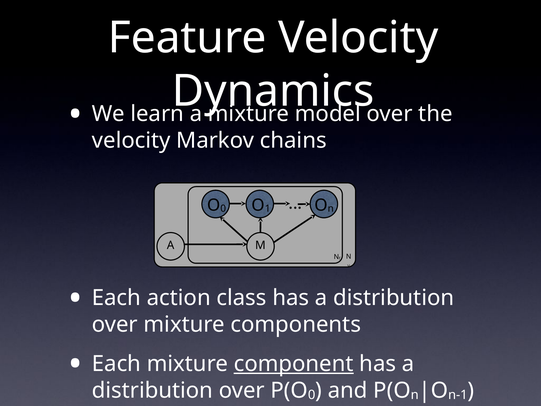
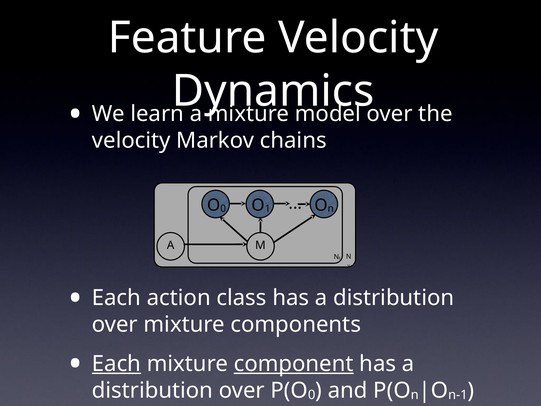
Each at (116, 364) underline: none -> present
